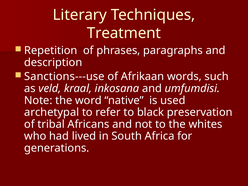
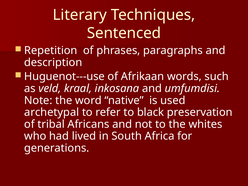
Treatment: Treatment -> Sentenced
Sanctions---use: Sanctions---use -> Huguenot---use
